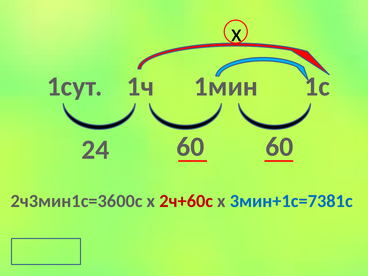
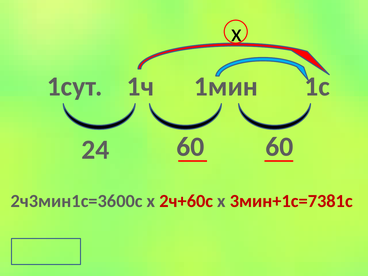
3мин+1с=7381с colour: blue -> red
